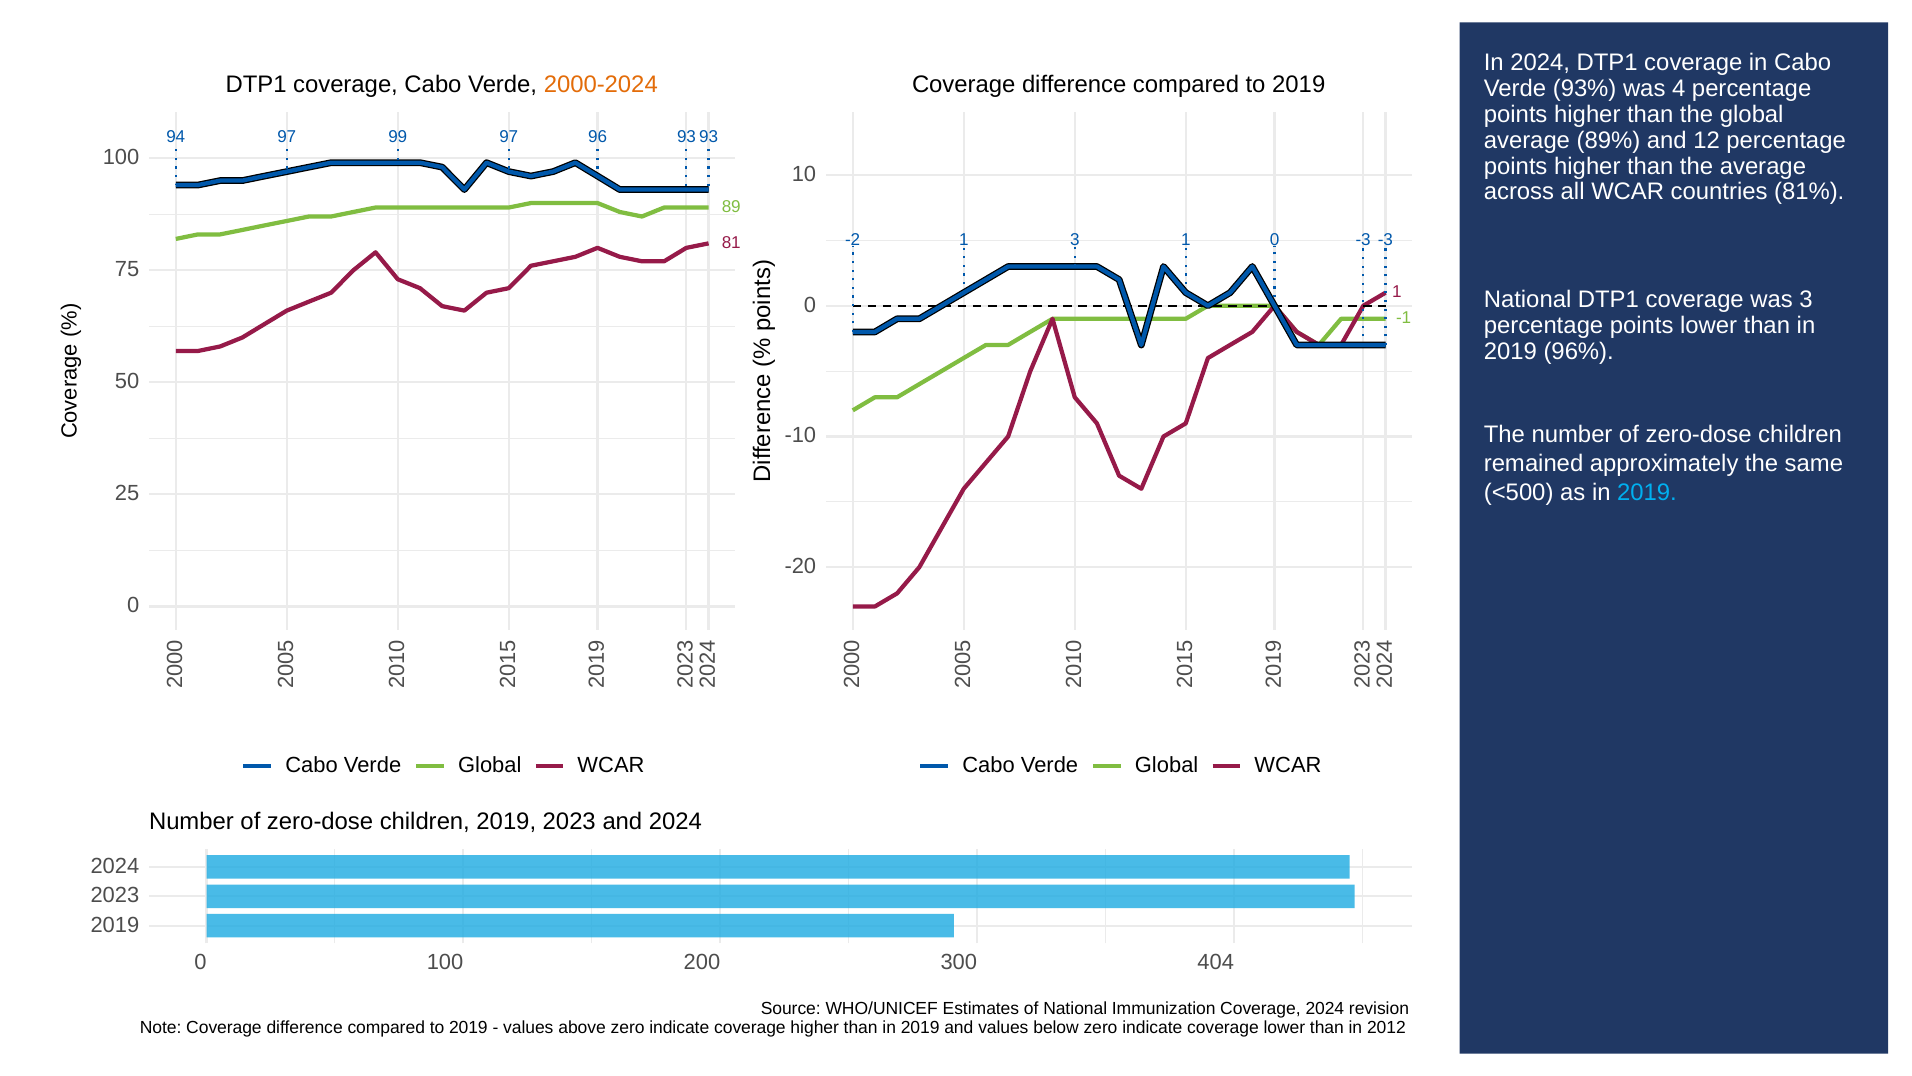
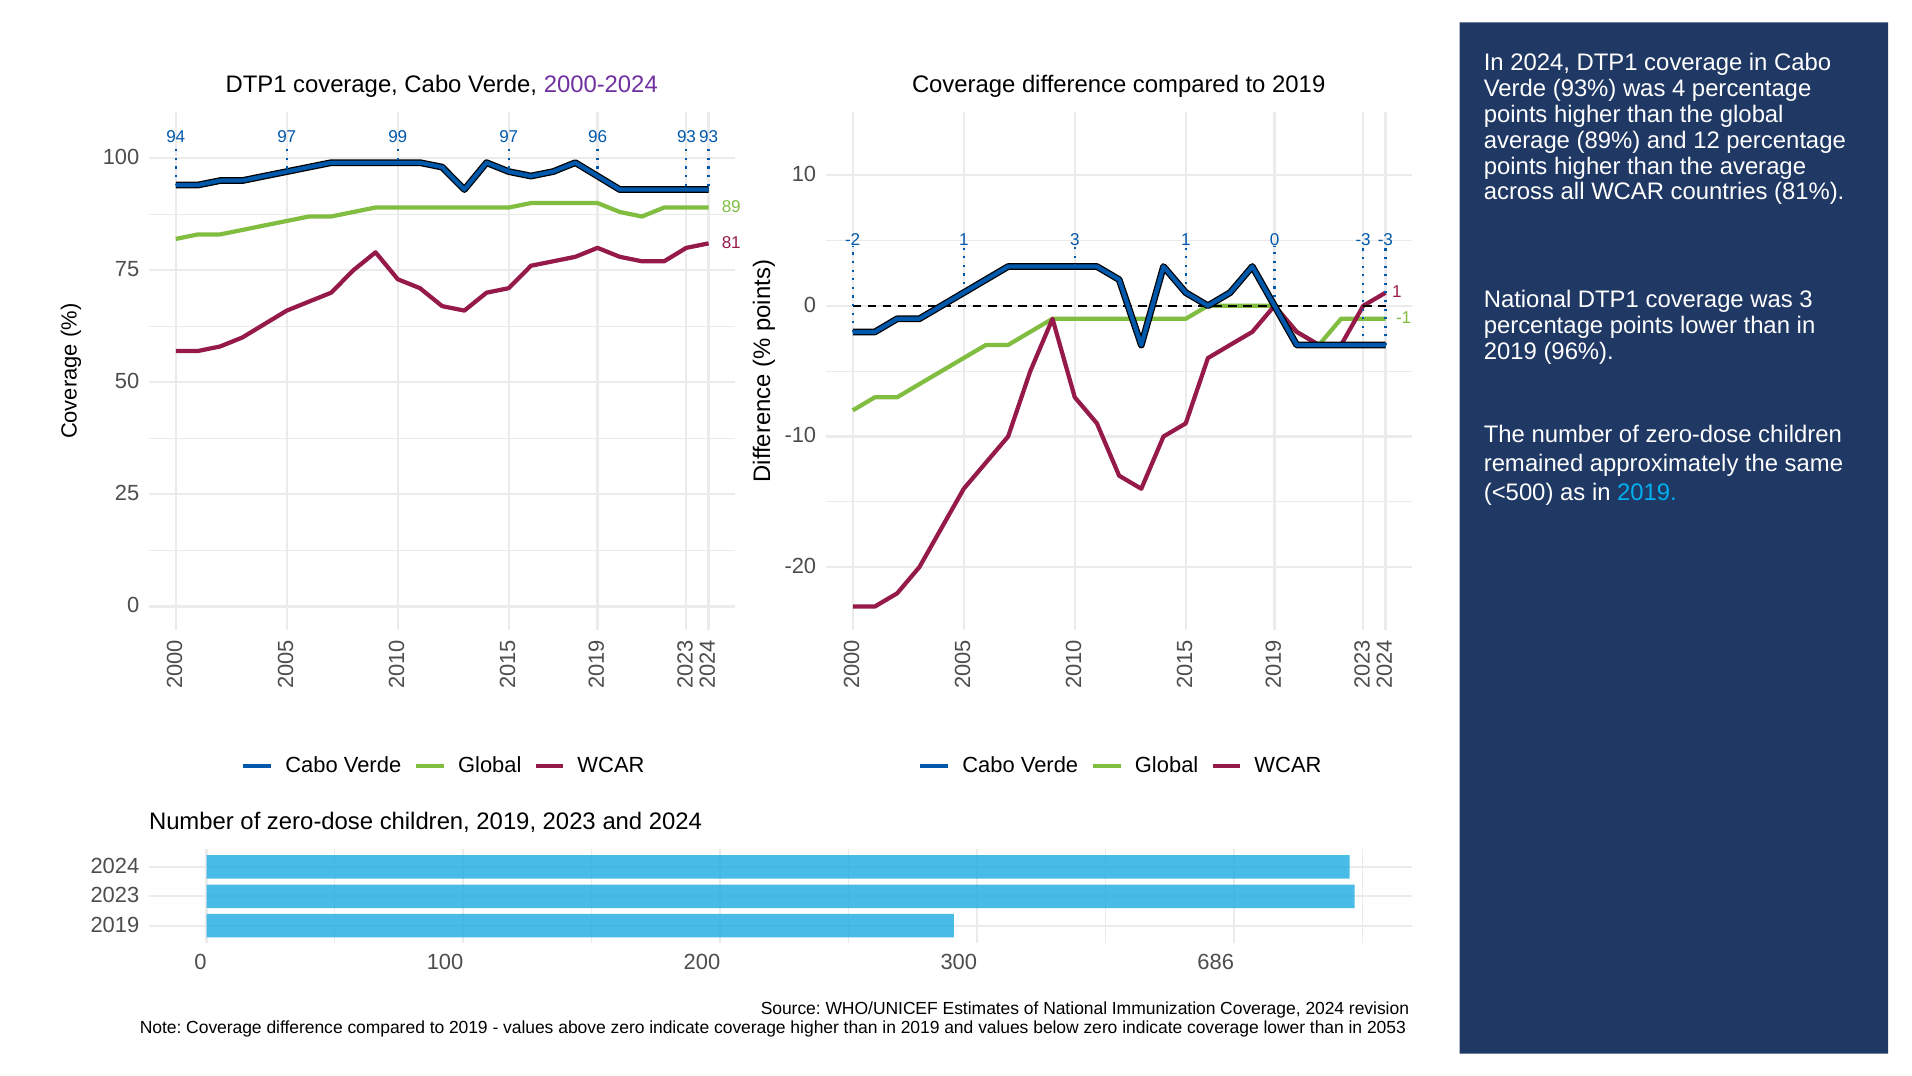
2000-2024 colour: orange -> purple
404: 404 -> 686
2012: 2012 -> 2053
